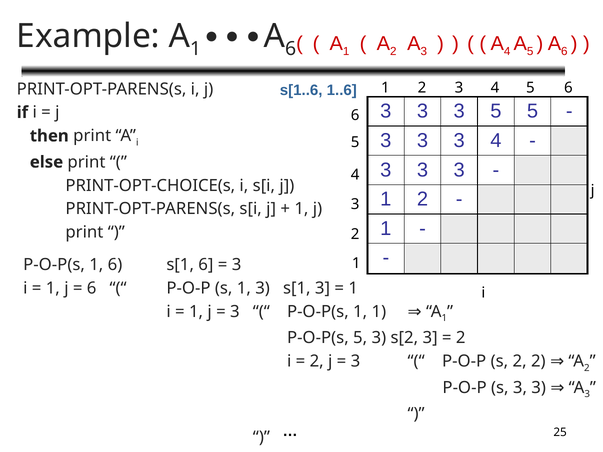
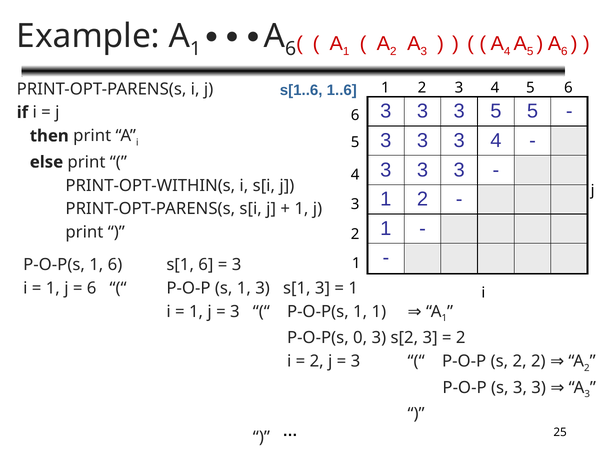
PRINT-OPT-CHOICE(s: PRINT-OPT-CHOICE(s -> PRINT-OPT-WITHIN(s
P-O-P(s 5: 5 -> 0
